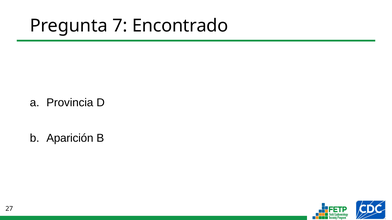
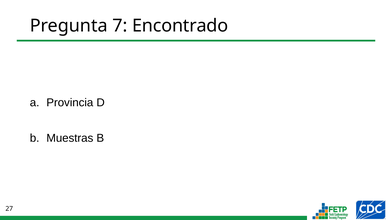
Aparición: Aparición -> Muestras
